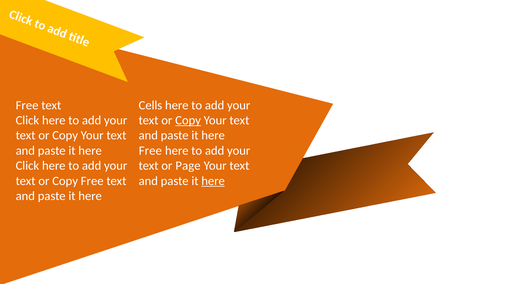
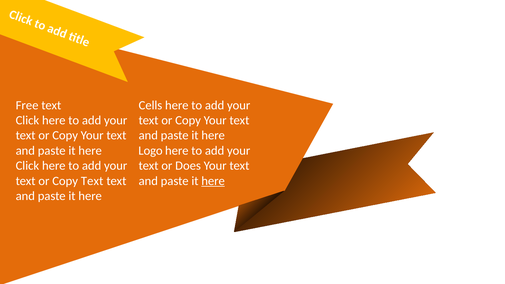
Copy at (188, 120) underline: present -> none
Free at (150, 151): Free -> Logo
Page: Page -> Does
Copy Free: Free -> Text
